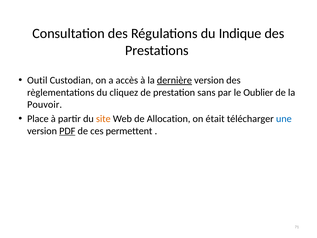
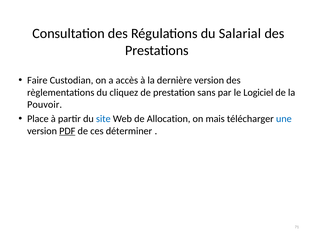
Indique: Indique -> Salarial
Outil: Outil -> Faire
dernière underline: present -> none
Oublier: Oublier -> Logiciel
site colour: orange -> blue
était: était -> mais
permettent: permettent -> déterminer
